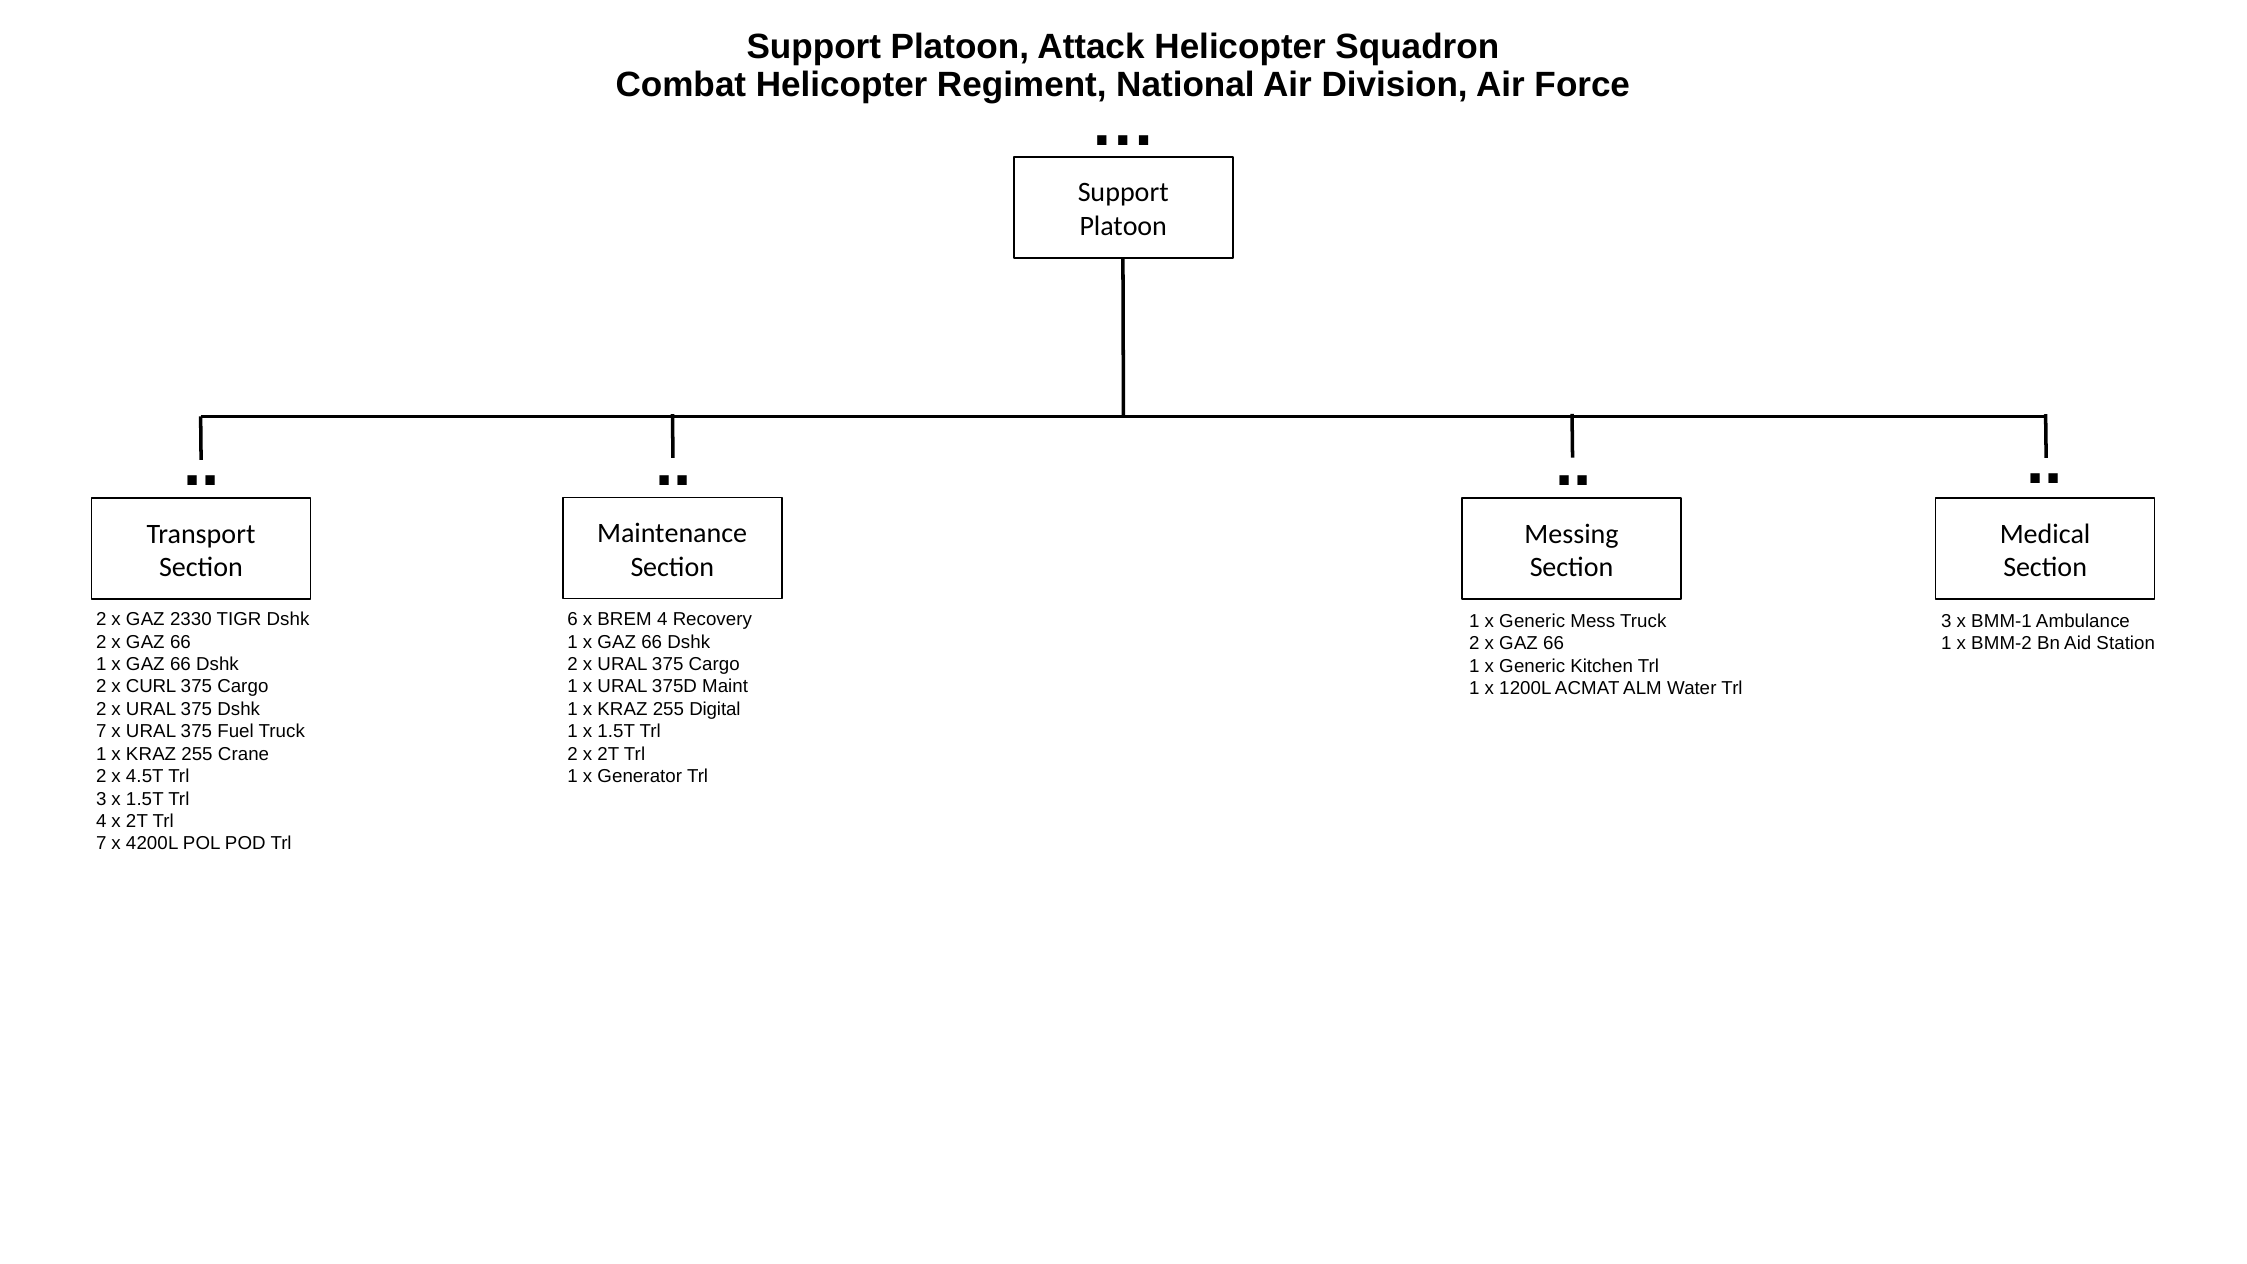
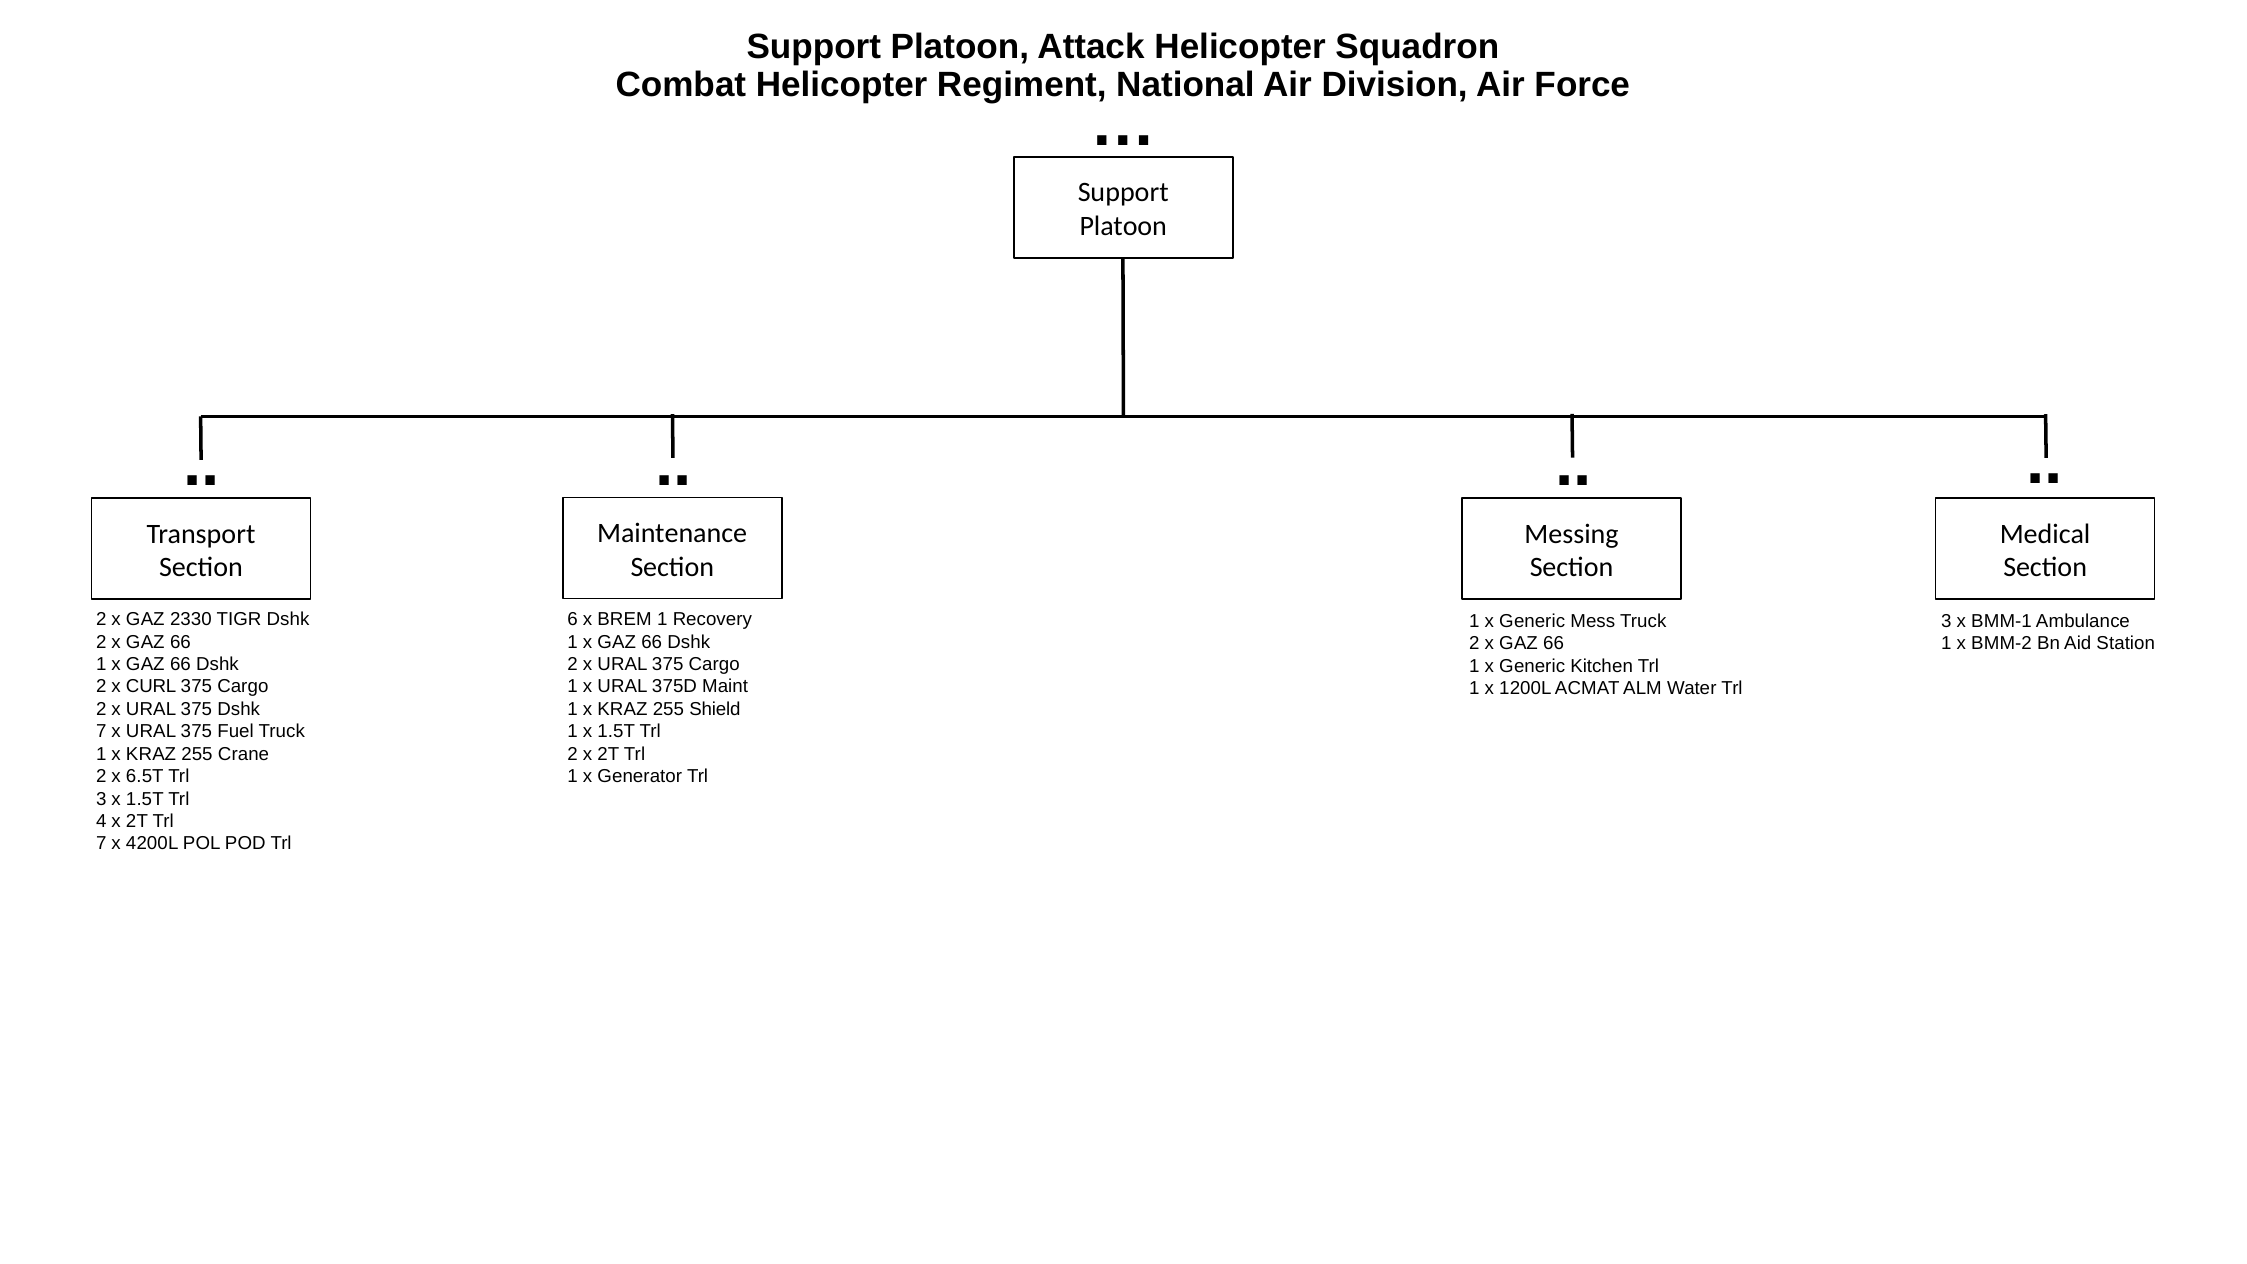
BREM 4: 4 -> 1
Digital: Digital -> Shield
4.5T: 4.5T -> 6.5T
